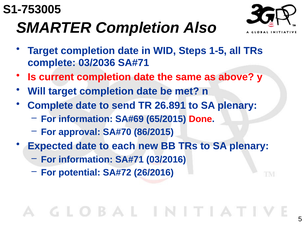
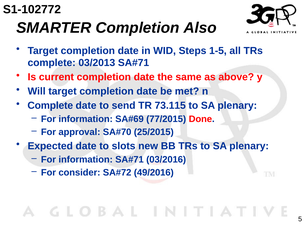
S1-753005: S1-753005 -> S1-102772
03/2036: 03/2036 -> 03/2013
26.891: 26.891 -> 73.115
65/2015: 65/2015 -> 77/2015
86/2015: 86/2015 -> 25/2015
each: each -> slots
potential: potential -> consider
26/2016: 26/2016 -> 49/2016
